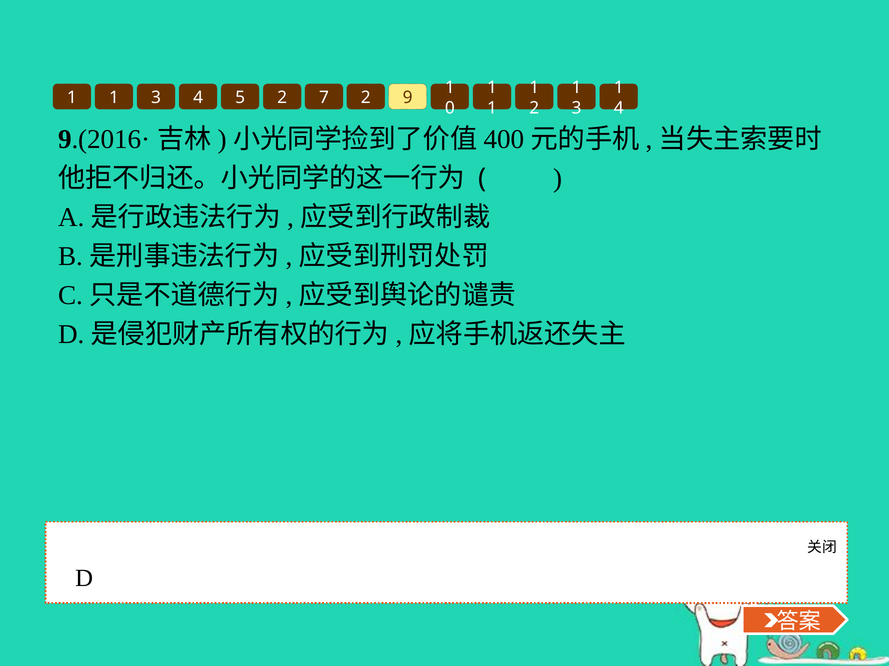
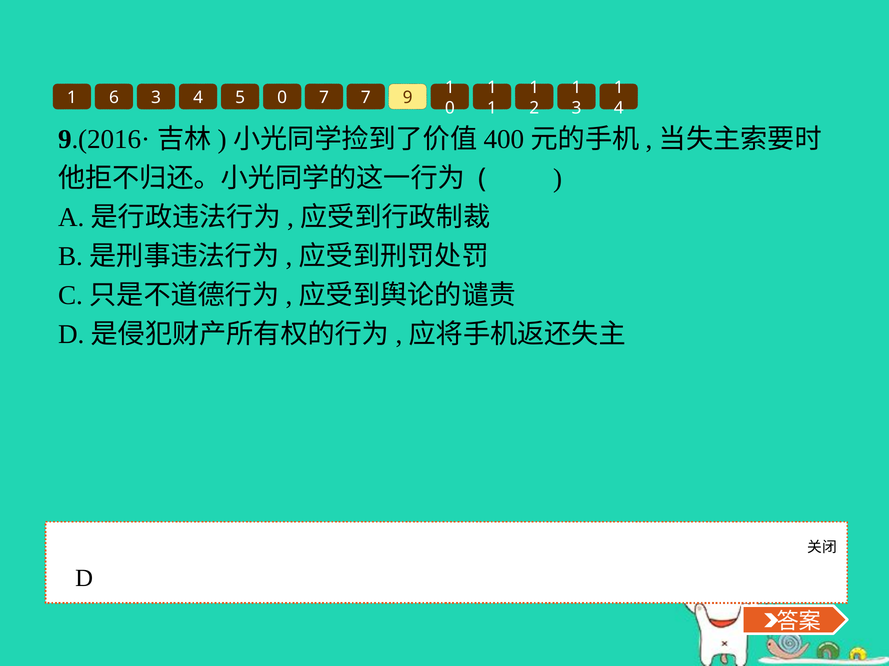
1 at (114, 98): 1 -> 6
5 2: 2 -> 0
7 2: 2 -> 7
